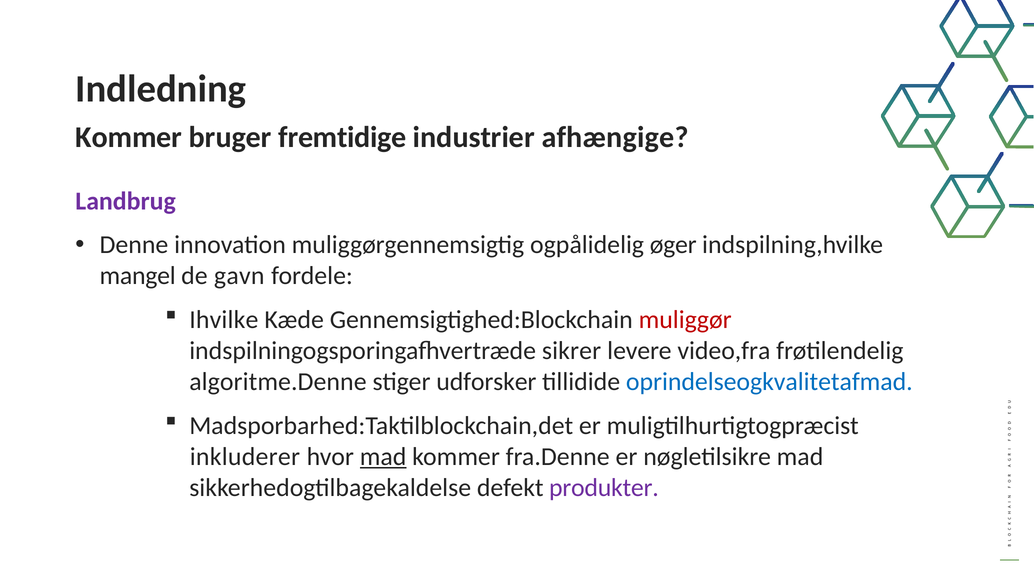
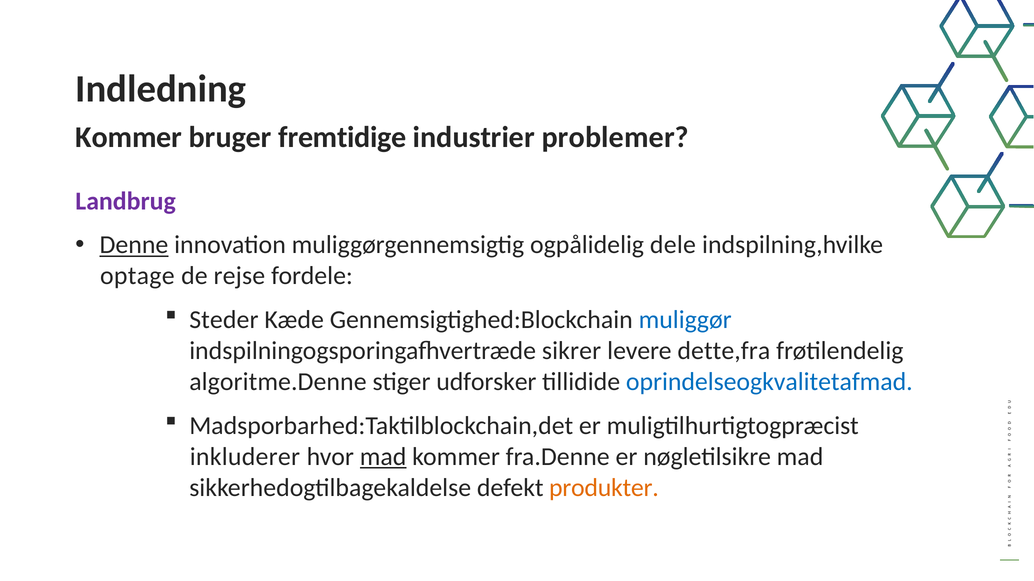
afhængige: afhængige -> problemer
Denne underline: none -> present
øger: øger -> dele
mangel: mangel -> optage
gavn: gavn -> rejse
Ihvilke: Ihvilke -> Steder
muliggør colour: red -> blue
video,fra: video,fra -> dette,fra
produkter colour: purple -> orange
